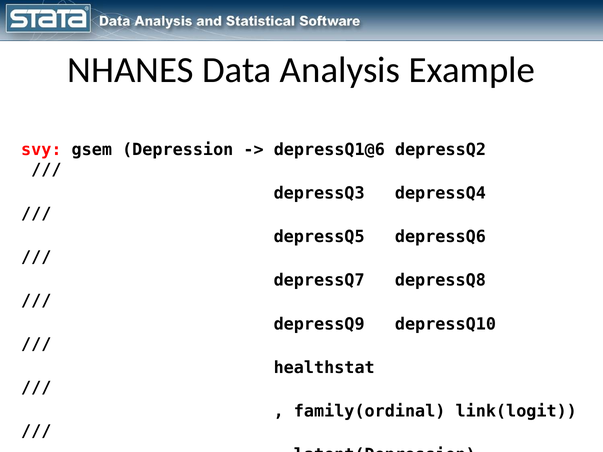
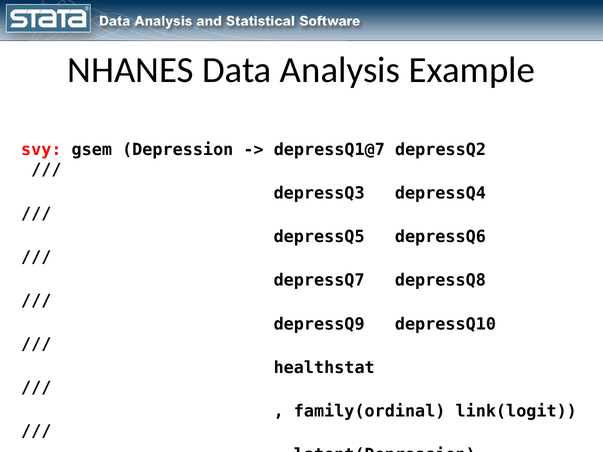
depressQ1@6: depressQ1@6 -> depressQ1@7
